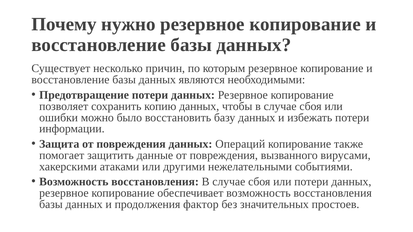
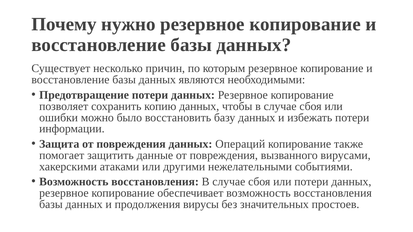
фактор: фактор -> вирусы
